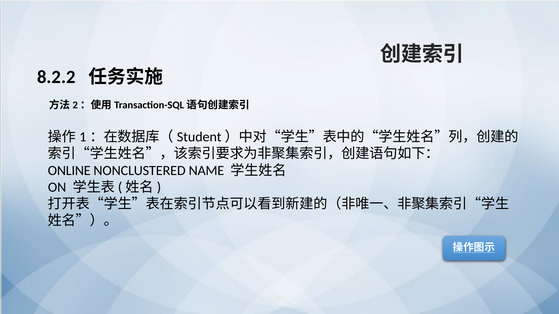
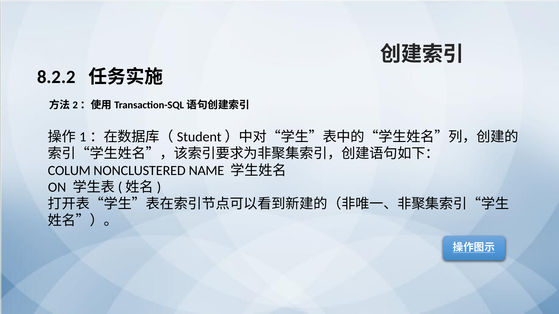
ONLINE: ONLINE -> COLUM
